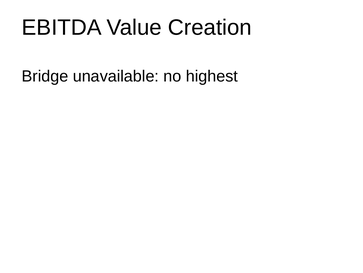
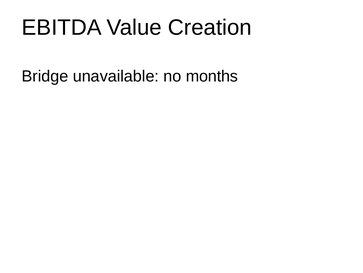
highest: highest -> months
